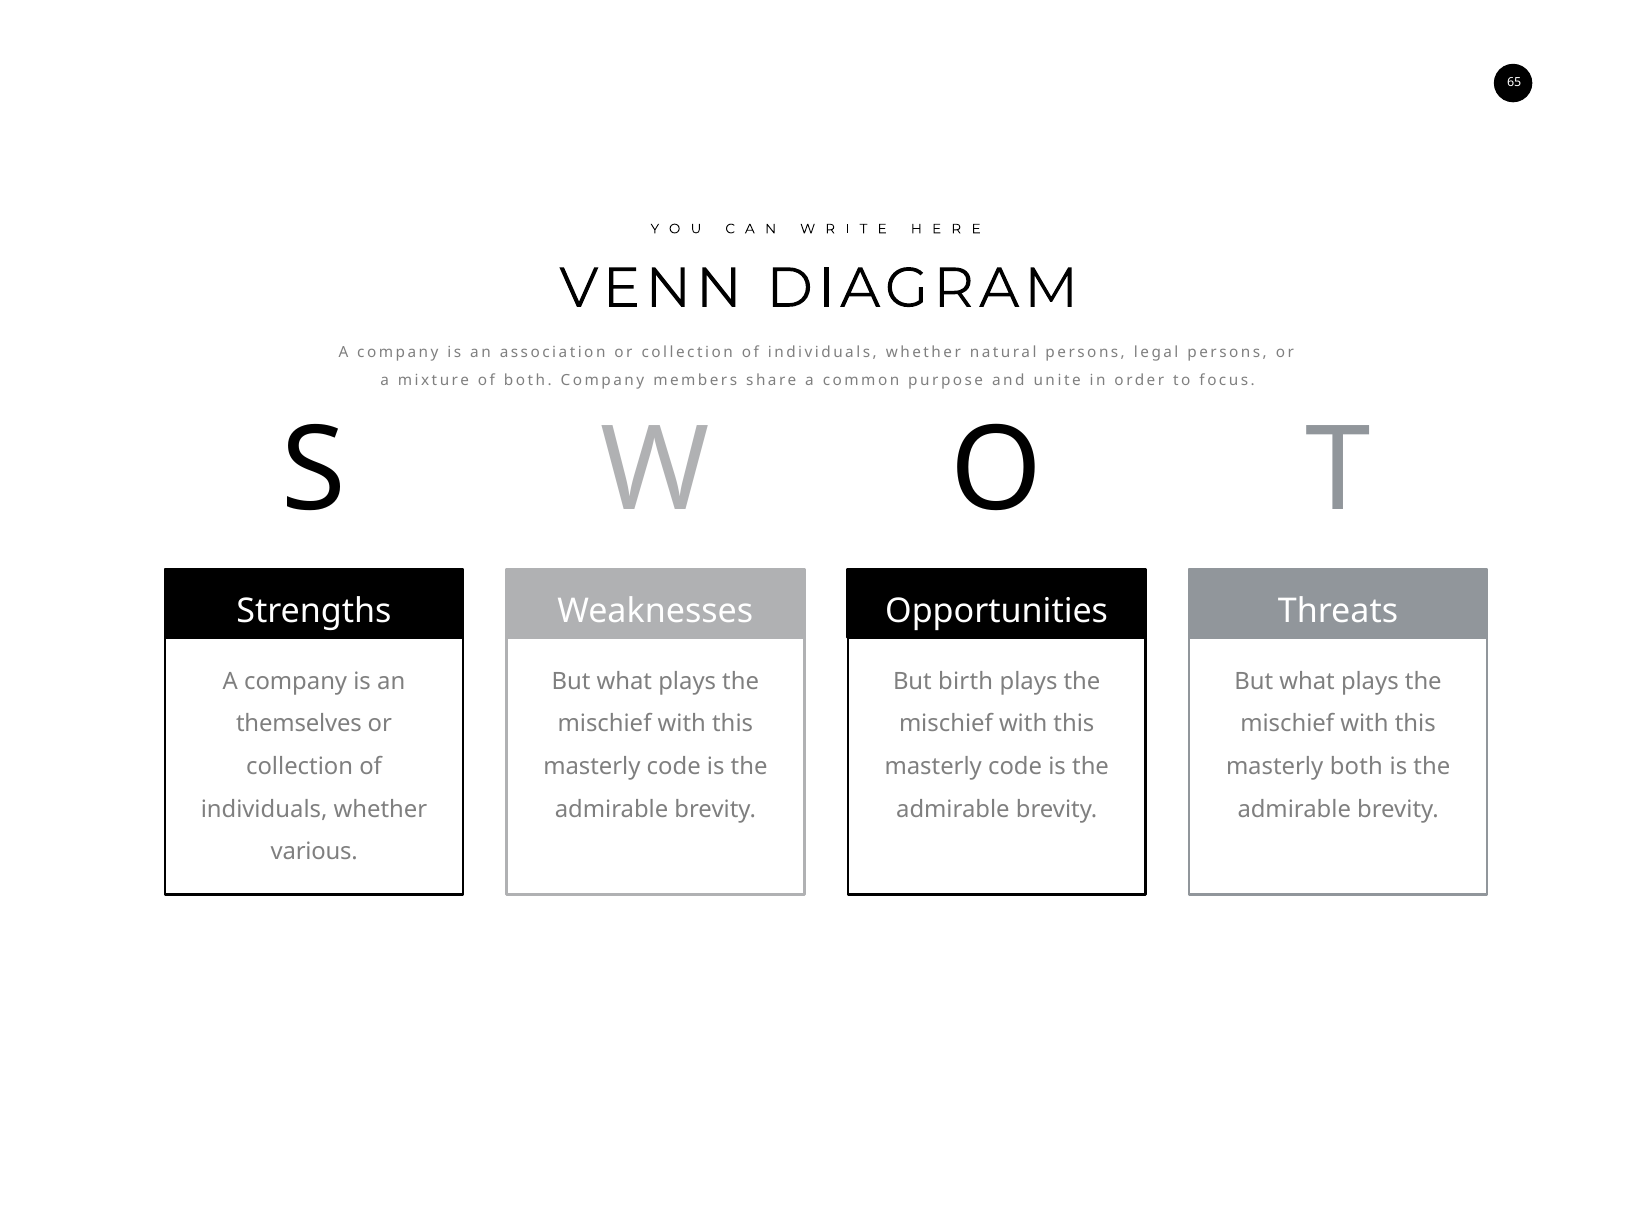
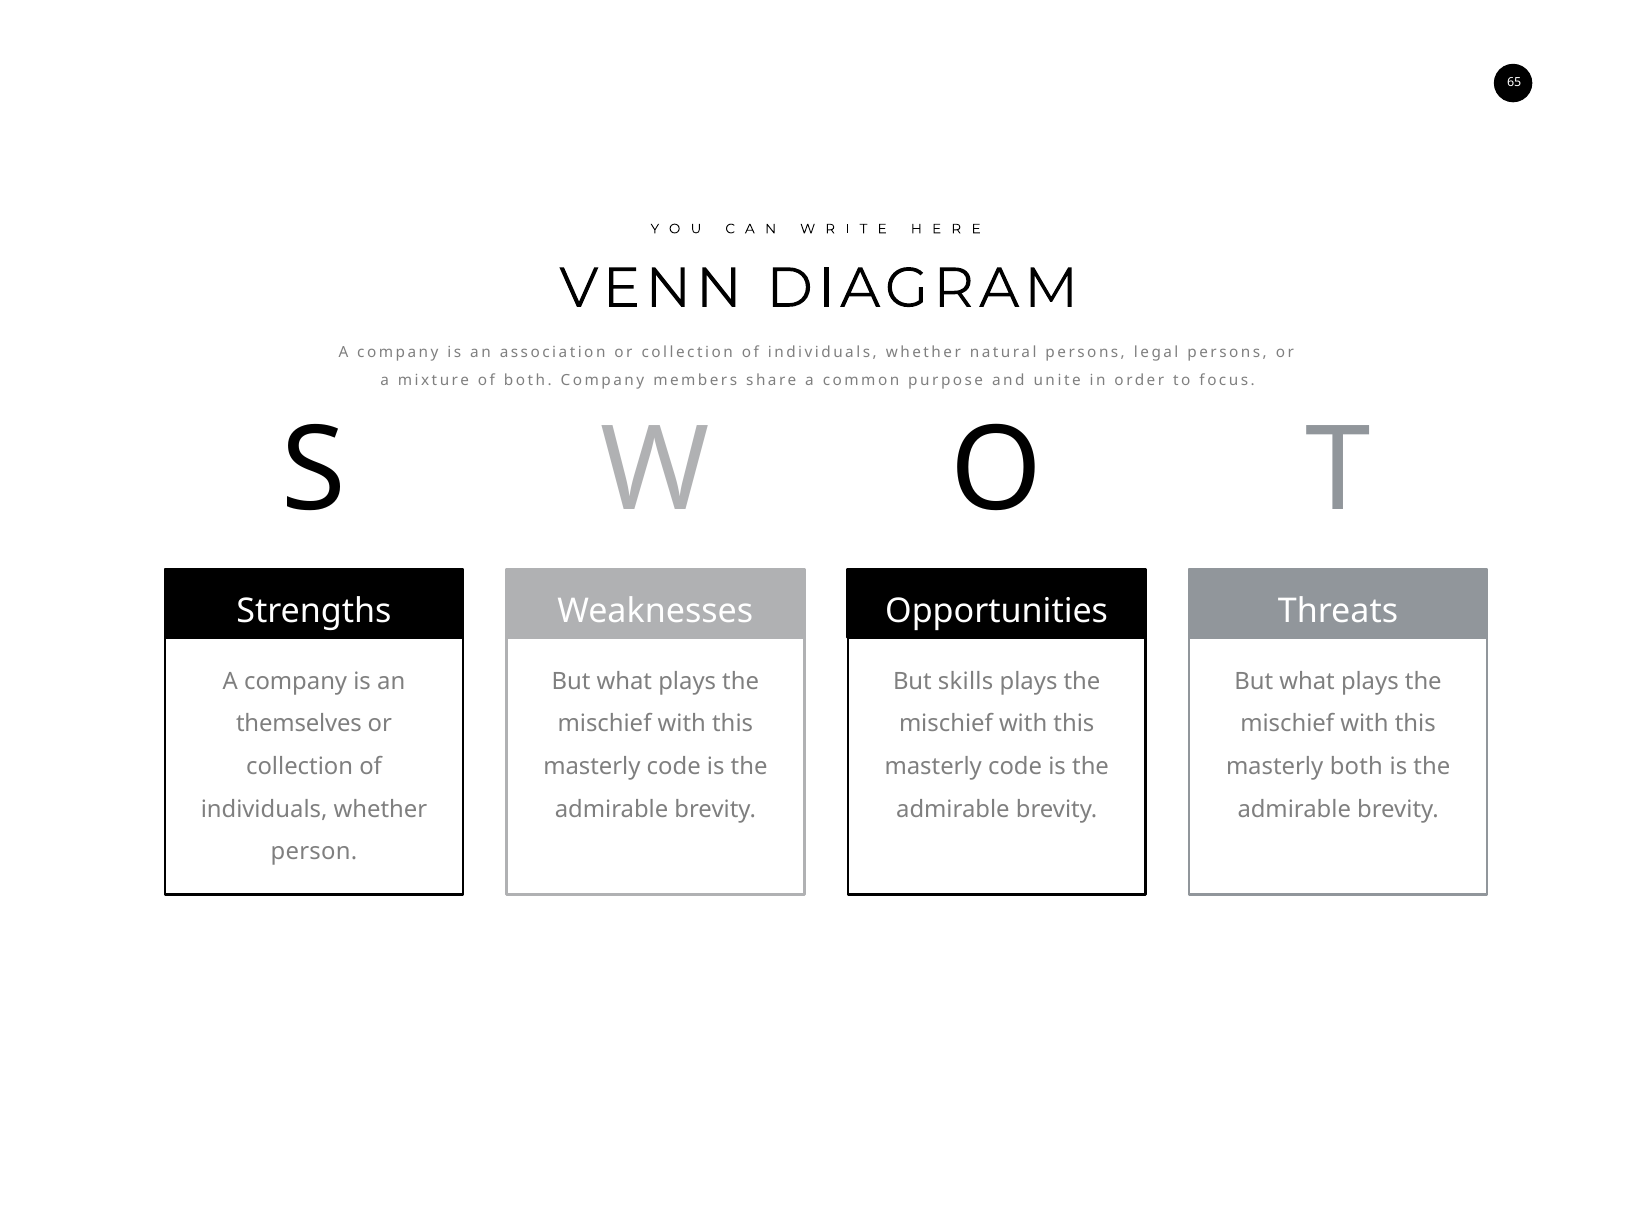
birth: birth -> skills
various: various -> person
